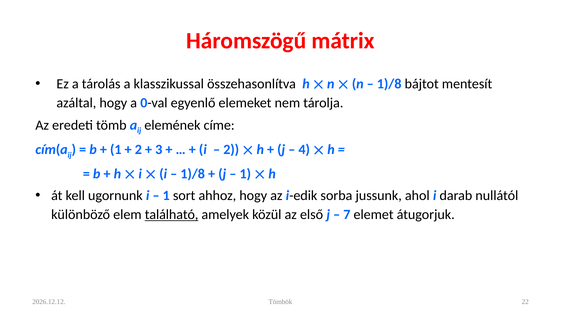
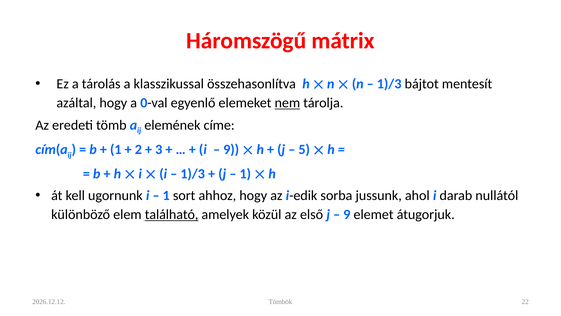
1)/8 at (389, 84): 1)/8 -> 1)/3
nem underline: none -> present
2 at (231, 149): 2 -> 9
4: 4 -> 5
1)/8 at (193, 174): 1)/8 -> 1)/3
7 at (347, 214): 7 -> 9
